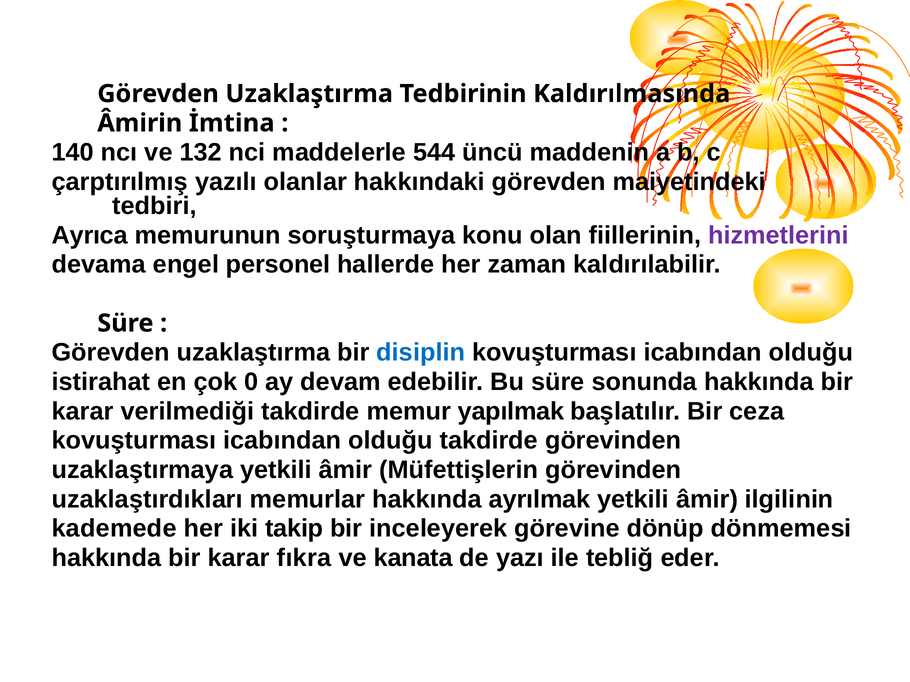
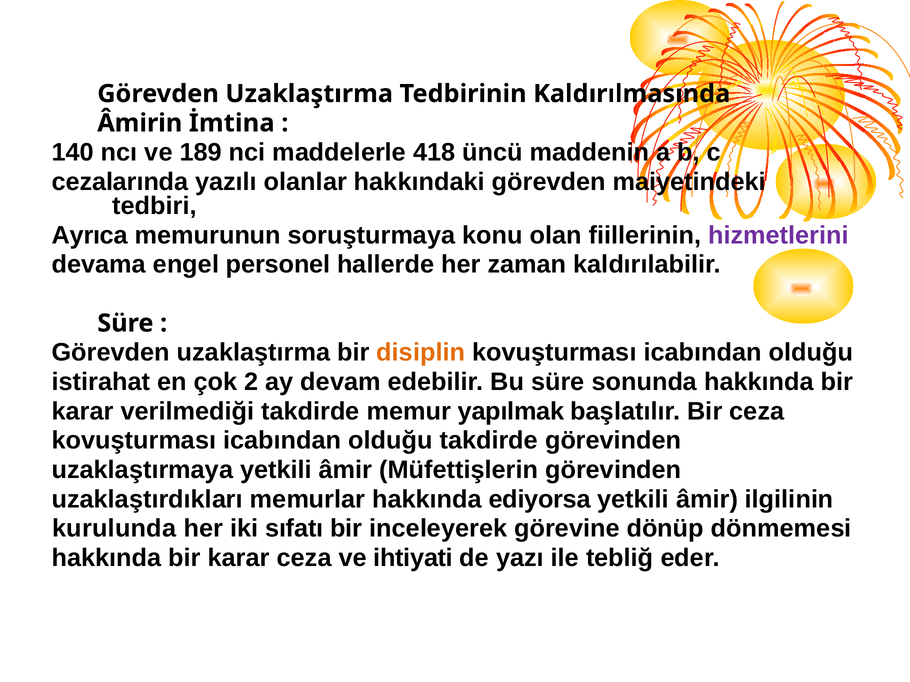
132: 132 -> 189
544: 544 -> 418
çarptırılmış: çarptırılmış -> cezalarında
disiplin colour: blue -> orange
0: 0 -> 2
ayrılmak: ayrılmak -> ediyorsa
kademede: kademede -> kurulunda
takip: takip -> sıfatı
karar fıkra: fıkra -> ceza
kanata: kanata -> ihtiyati
